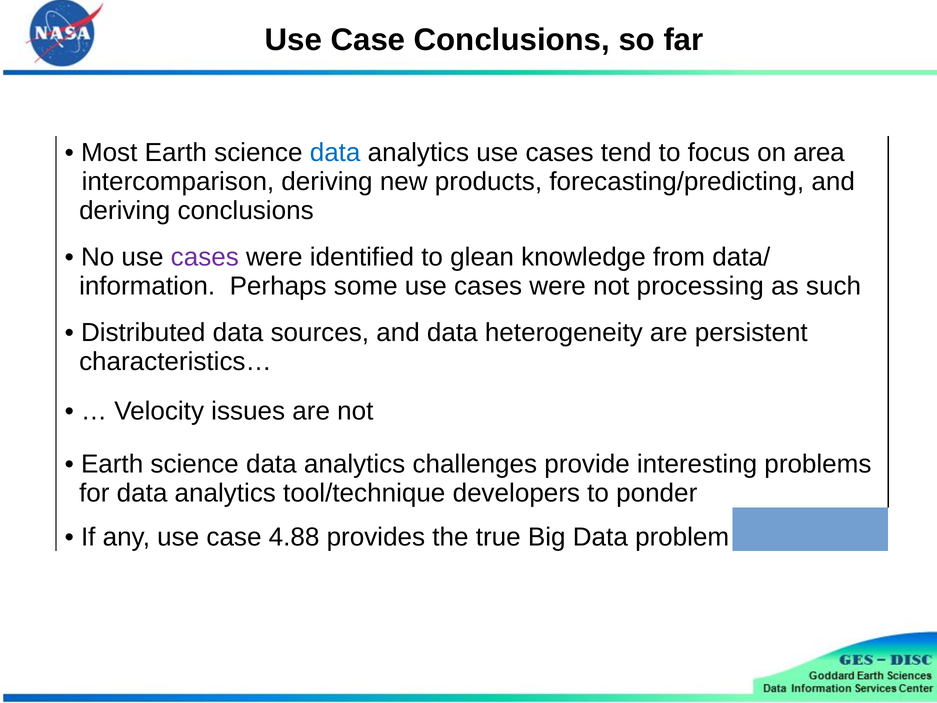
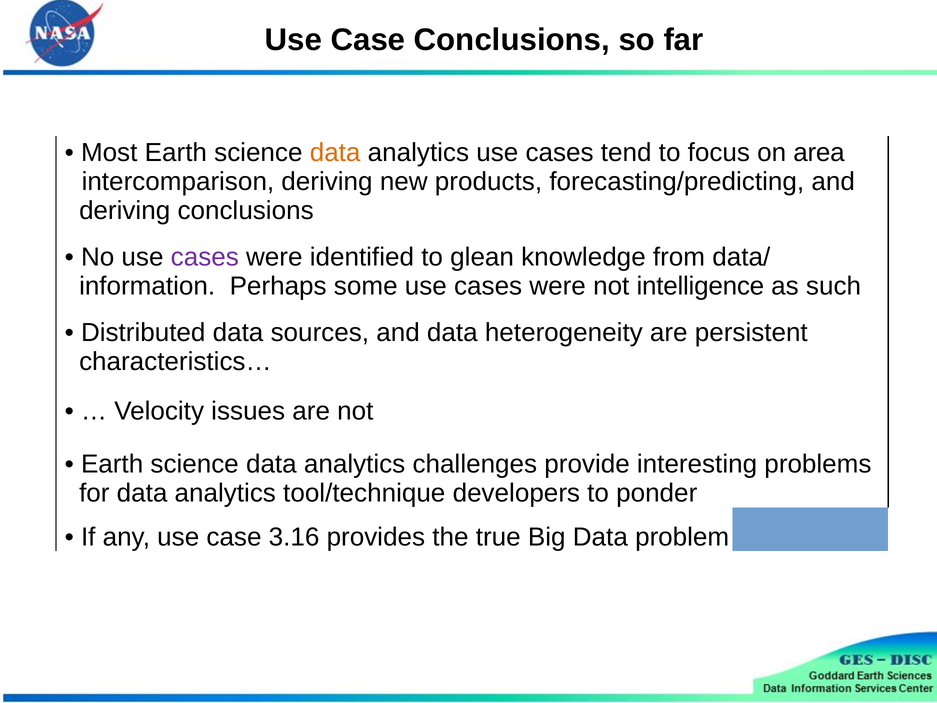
data at (335, 152) colour: blue -> orange
processing: processing -> intelligence
4.88: 4.88 -> 3.16
